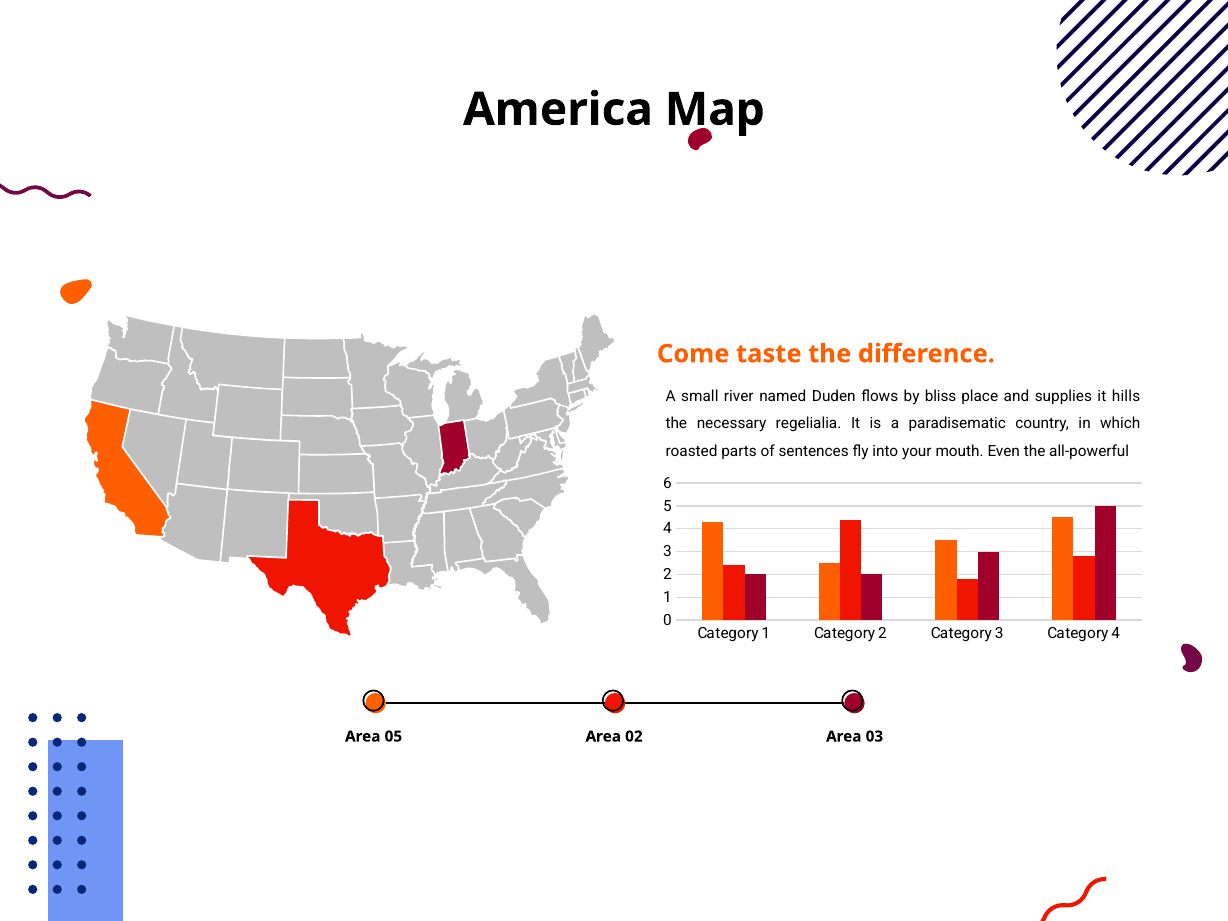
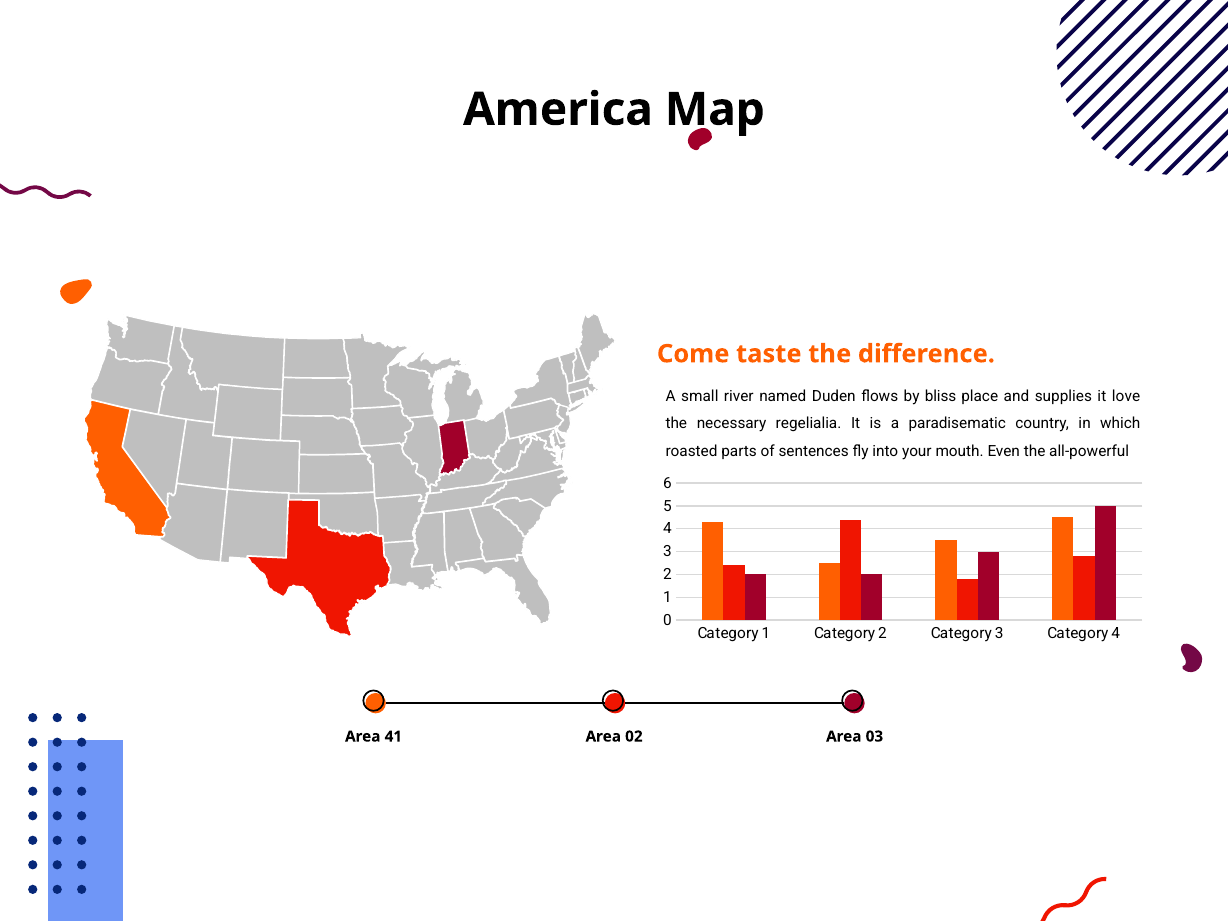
hills: hills -> love
05: 05 -> 41
